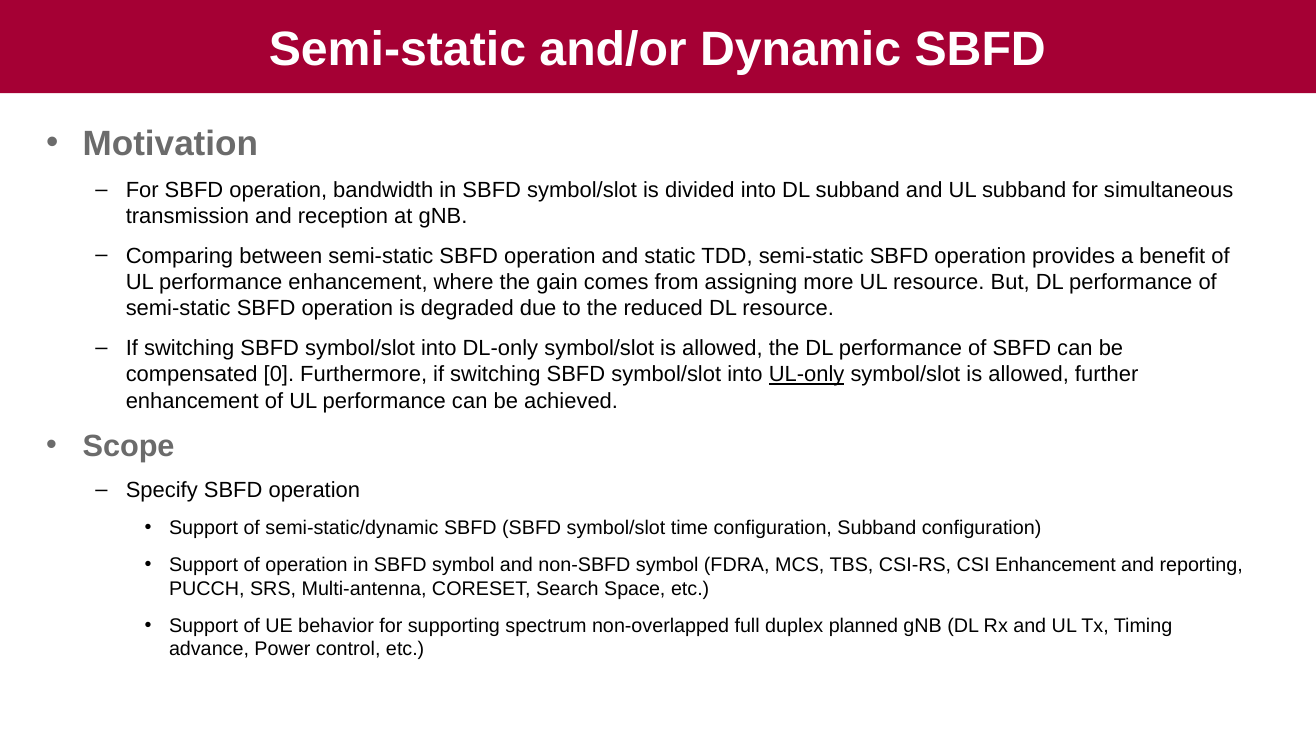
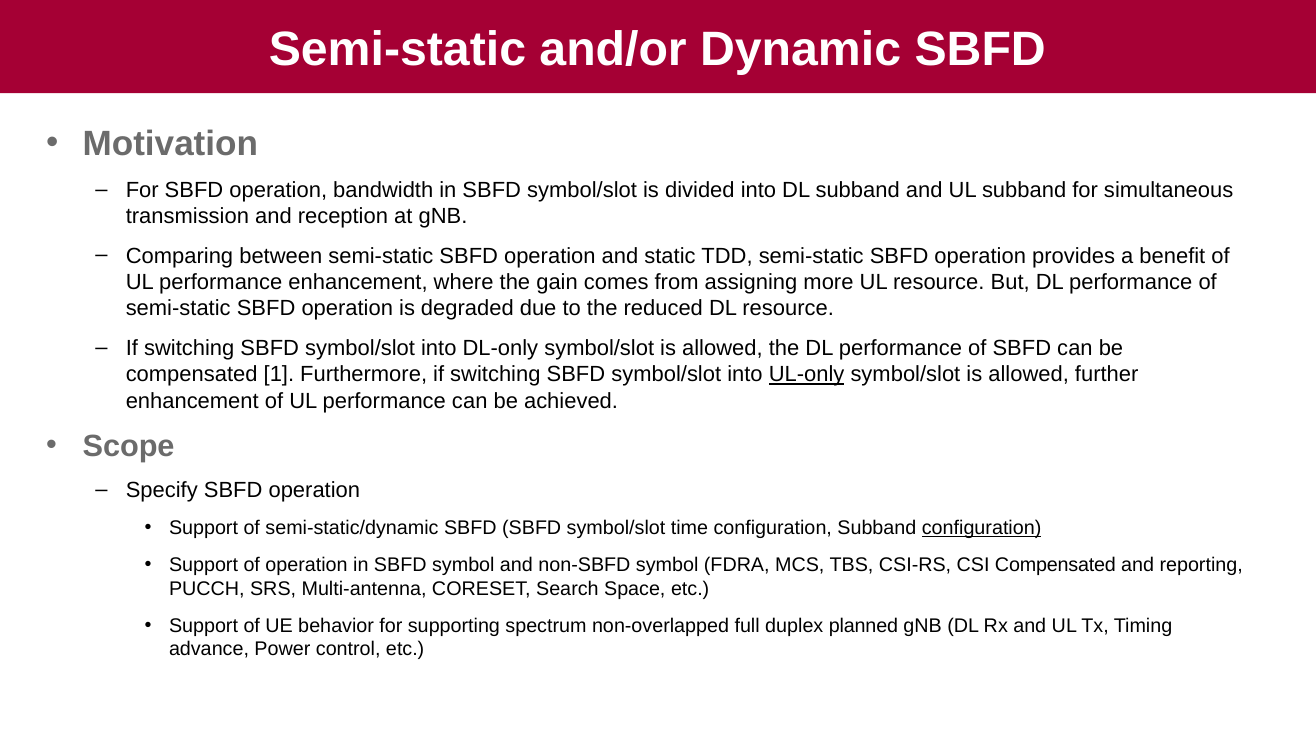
0: 0 -> 1
configuration at (982, 528) underline: none -> present
CSI Enhancement: Enhancement -> Compensated
